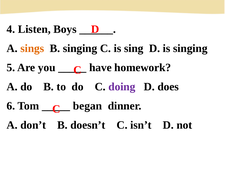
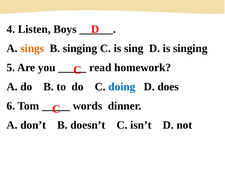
have: have -> read
doing colour: purple -> blue
began: began -> words
